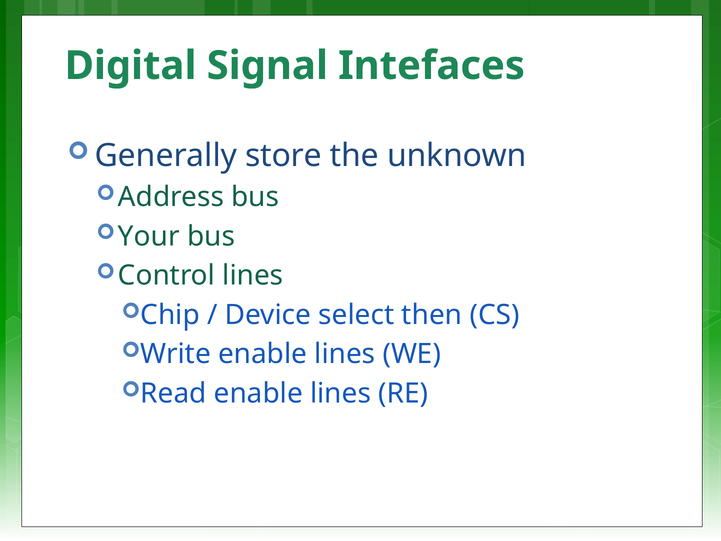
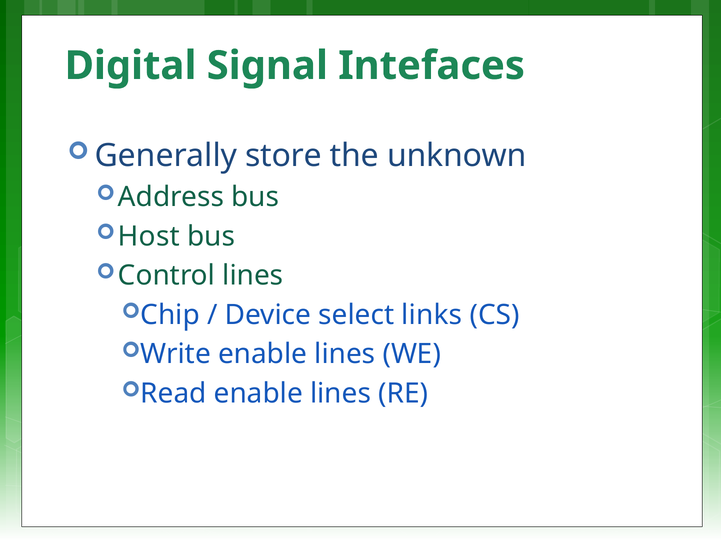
Your: Your -> Host
then: then -> links
